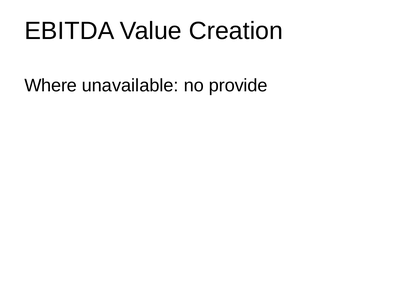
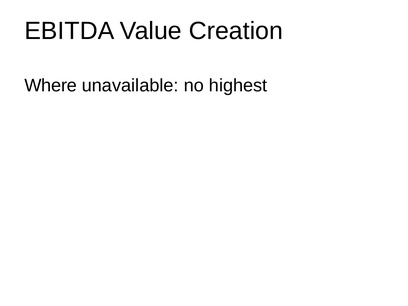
provide: provide -> highest
